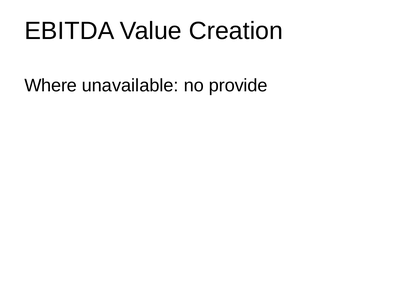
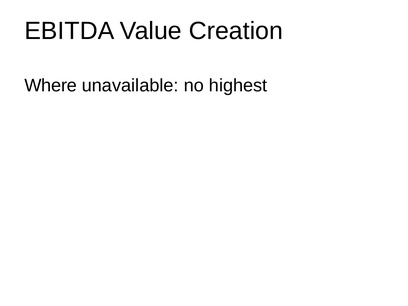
provide: provide -> highest
